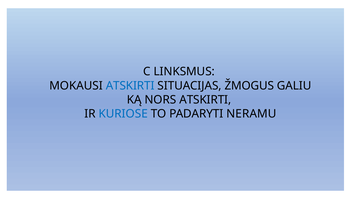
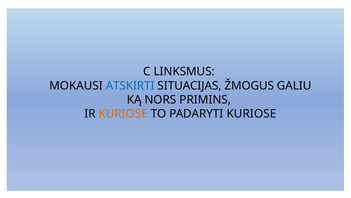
NORS ATSKIRTI: ATSKIRTI -> PRIMINS
KURIOSE at (123, 113) colour: blue -> orange
PADARYTI NERAMU: NERAMU -> KURIOSE
